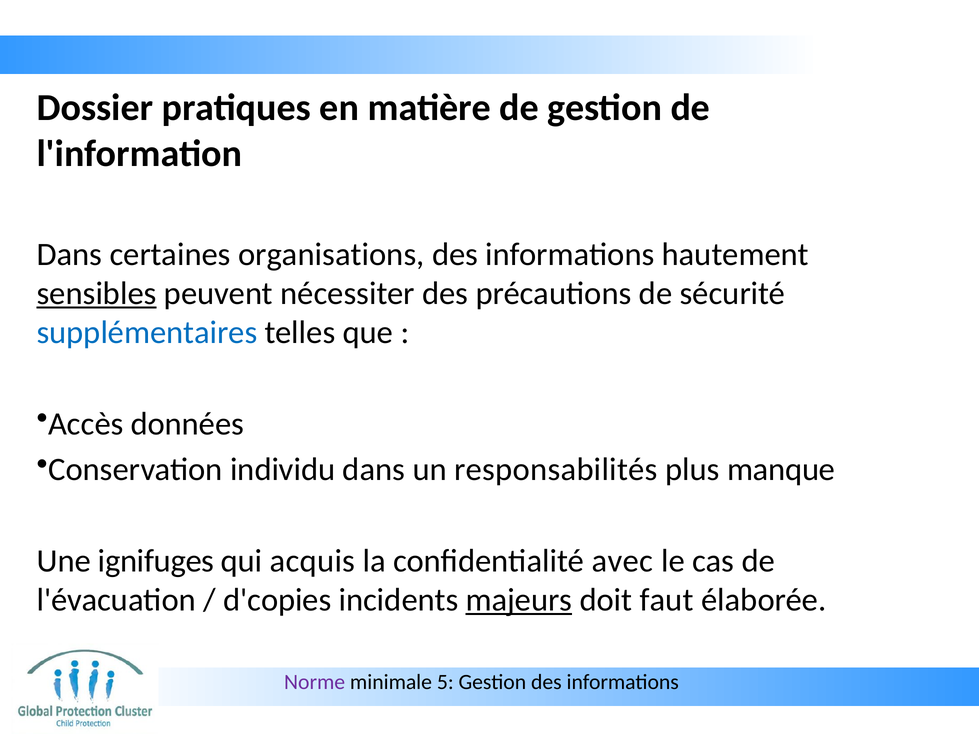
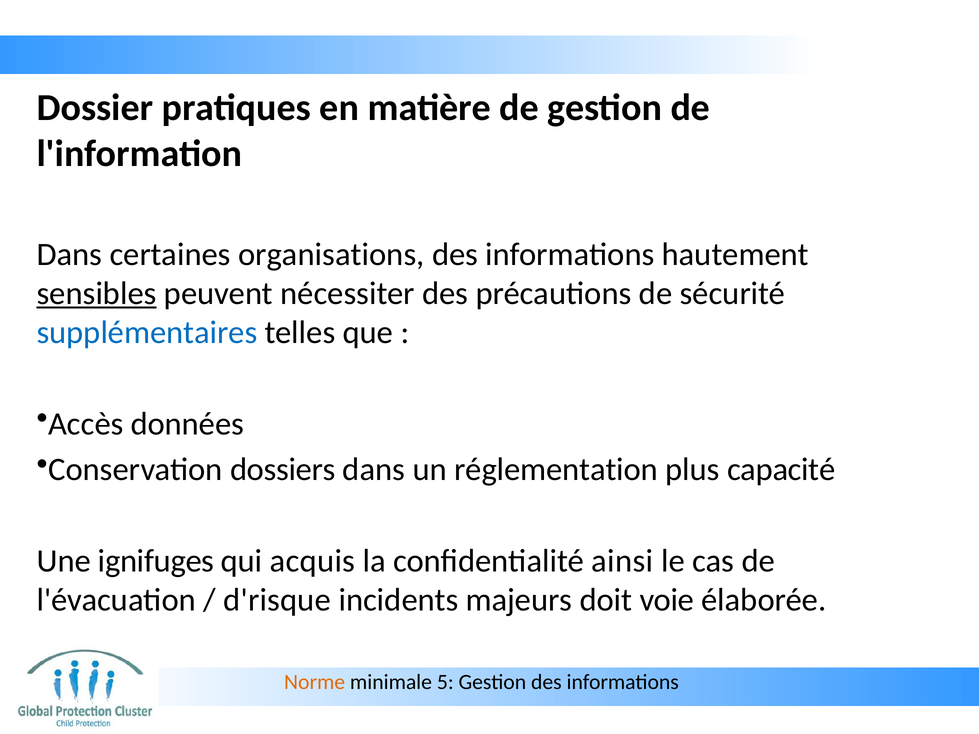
individu: individu -> dossiers
responsabilités: responsabilités -> réglementation
manque: manque -> capacité
avec: avec -> ainsi
d'copies: d'copies -> d'risque
majeurs underline: present -> none
faut: faut -> voie
Norme colour: purple -> orange
